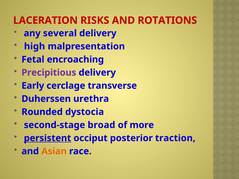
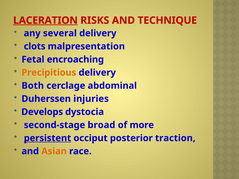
LACERATION underline: none -> present
ROTATIONS: ROTATIONS -> TECHNIQUE
high: high -> clots
Precipitious colour: purple -> orange
Early: Early -> Both
transverse: transverse -> abdominal
urethra: urethra -> injuries
Rounded: Rounded -> Develops
